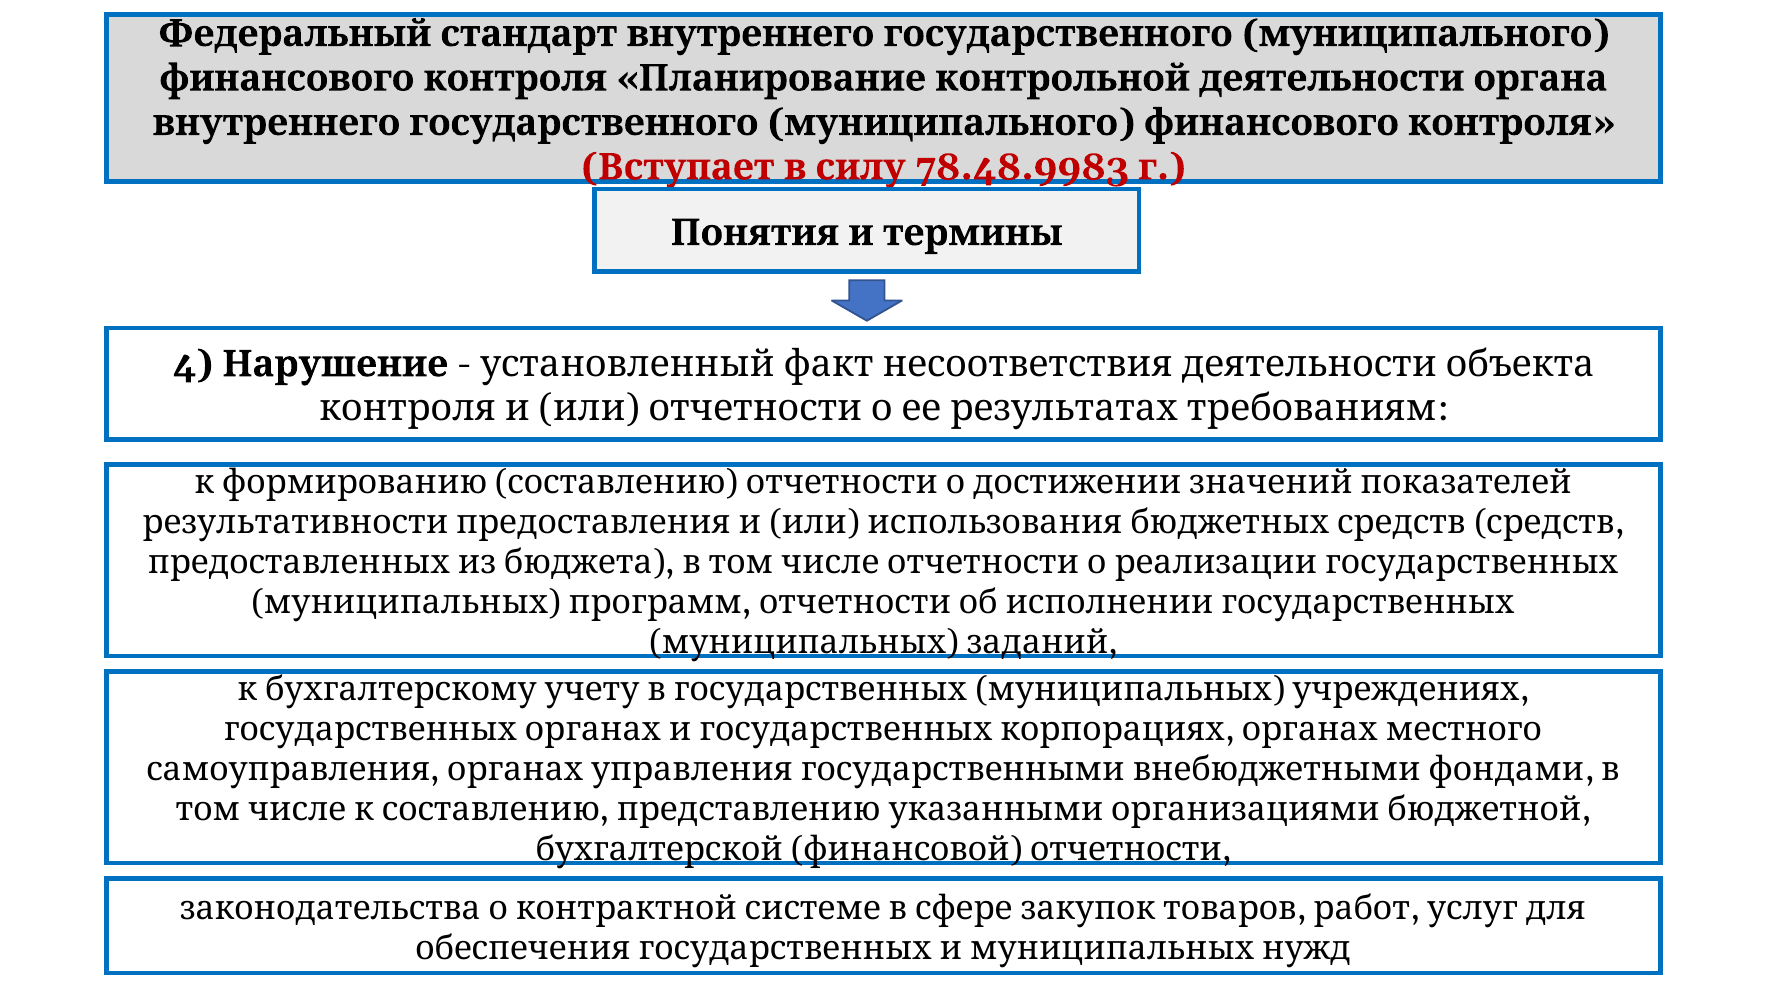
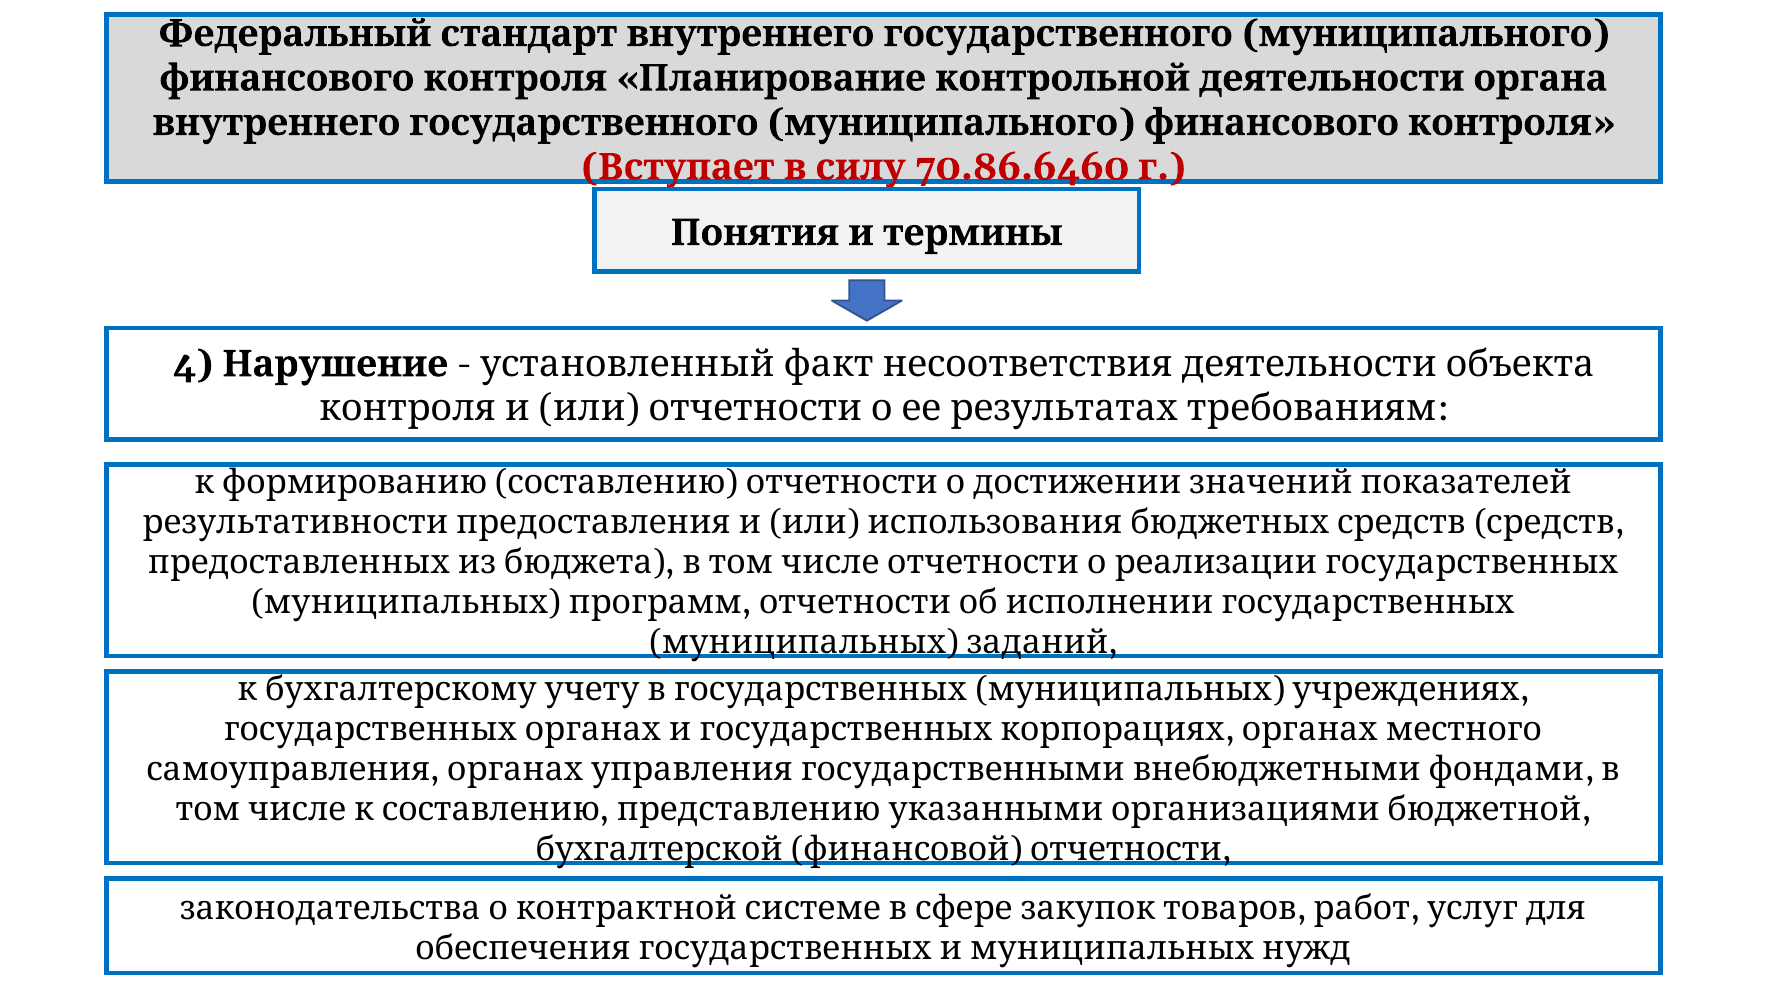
78.48.9983: 78.48.9983 -> 70.86.6460
